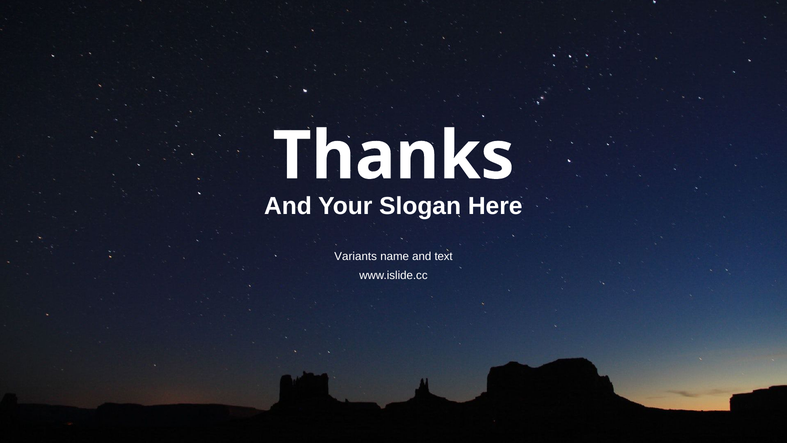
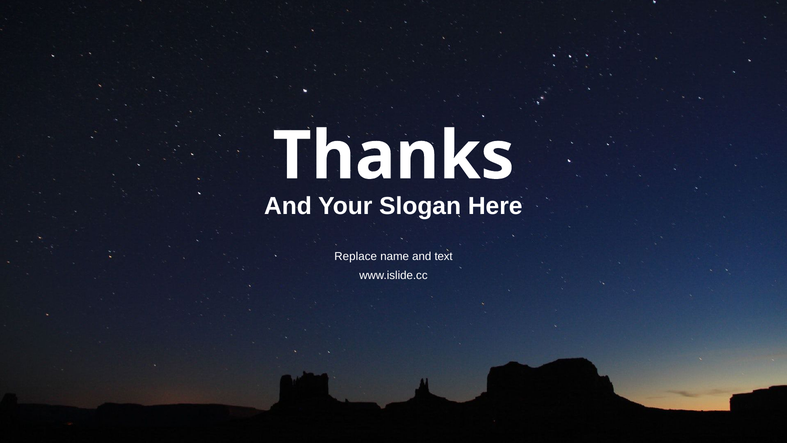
Variants: Variants -> Replace
